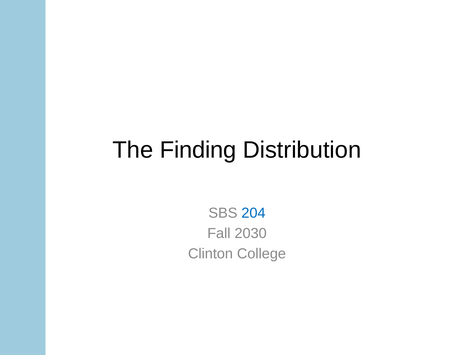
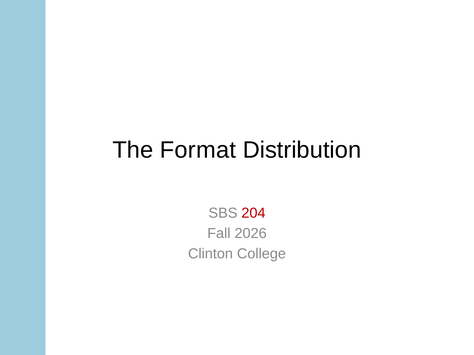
Finding: Finding -> Format
204 colour: blue -> red
2030: 2030 -> 2026
